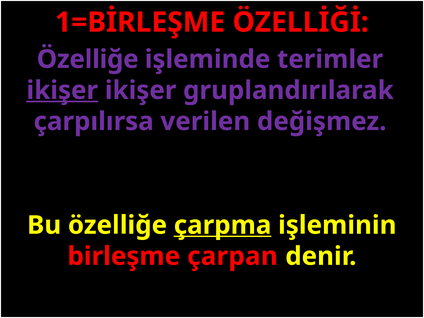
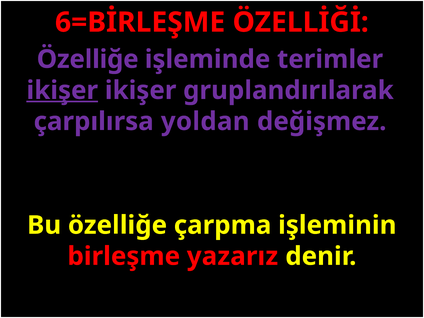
1=BİRLEŞME: 1=BİRLEŞME -> 6=BİRLEŞME
verilen: verilen -> yoldan
çarpma underline: present -> none
çarpan: çarpan -> yazarız
